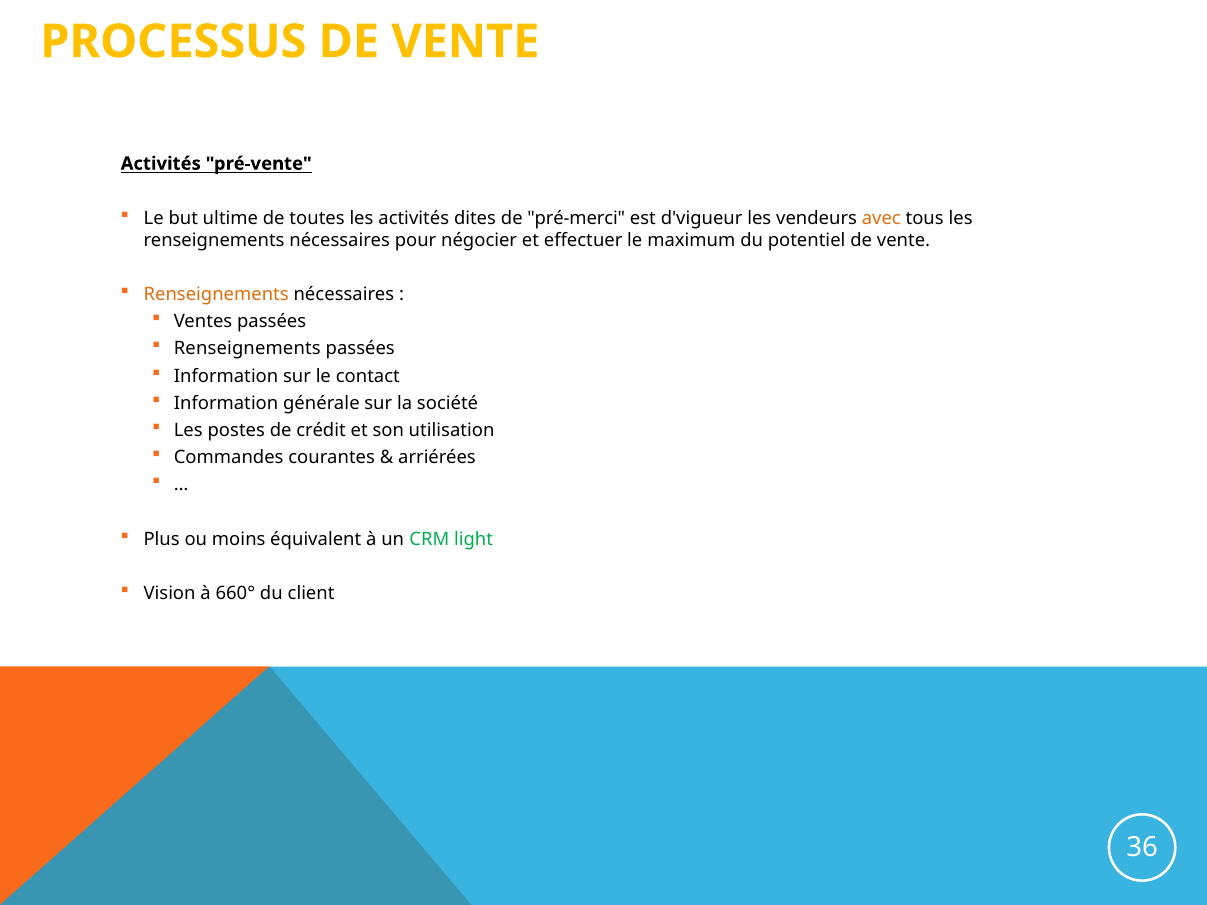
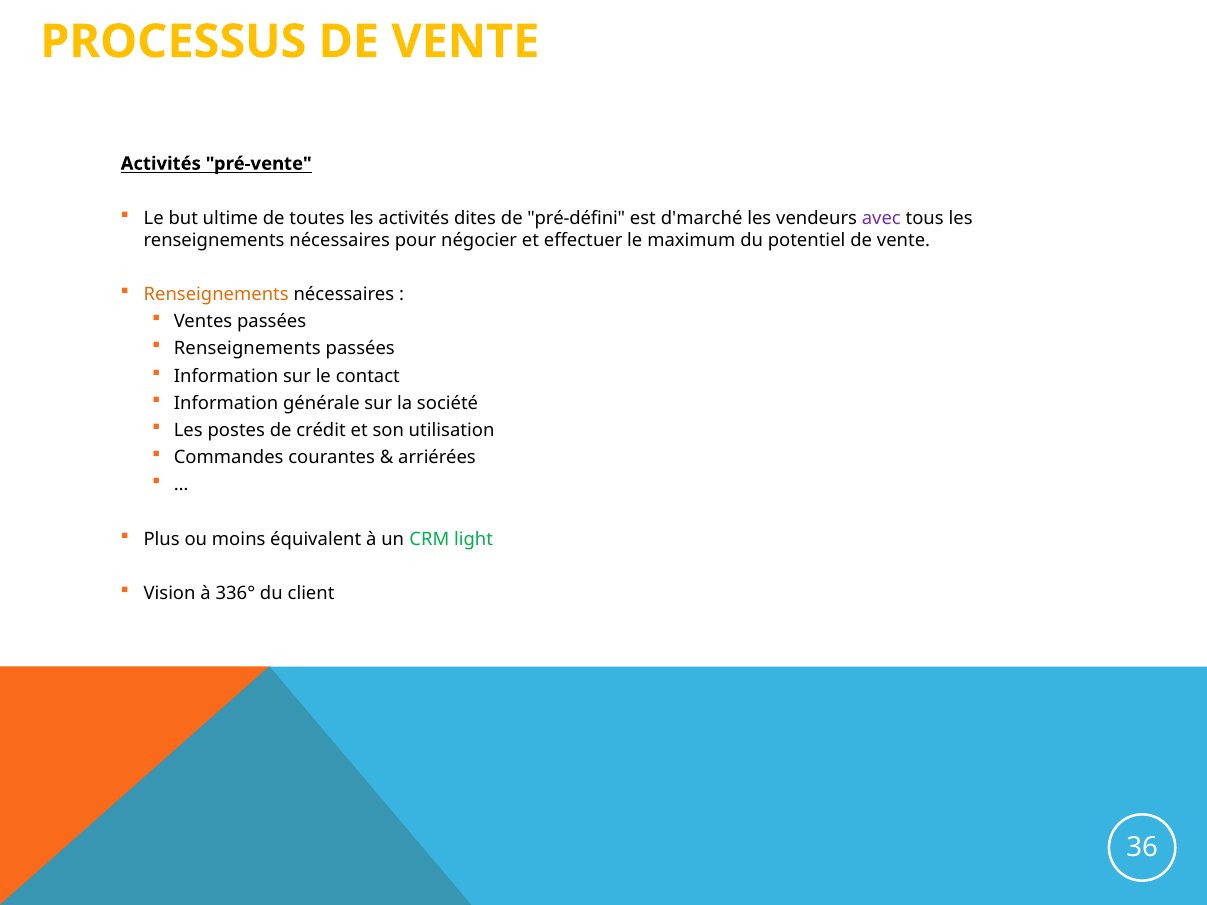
pré-merci: pré-merci -> pré-défini
d'vigueur: d'vigueur -> d'marché
avec colour: orange -> purple
660°: 660° -> 336°
